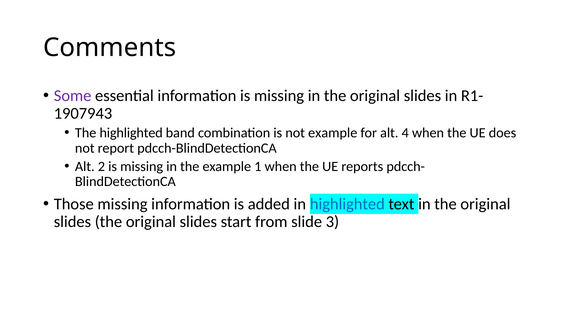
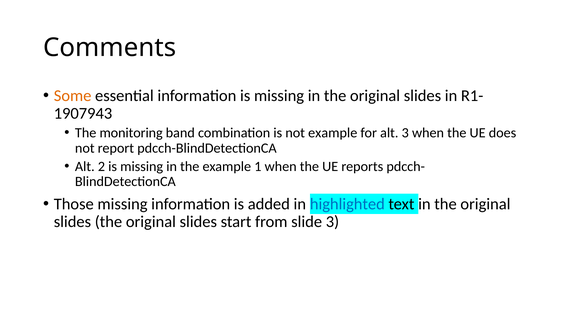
Some colour: purple -> orange
The highlighted: highlighted -> monitoring
alt 4: 4 -> 3
